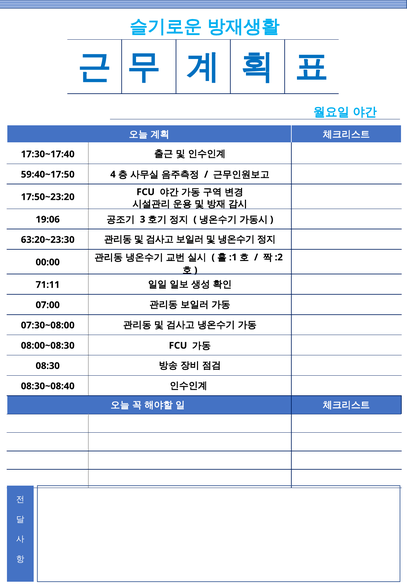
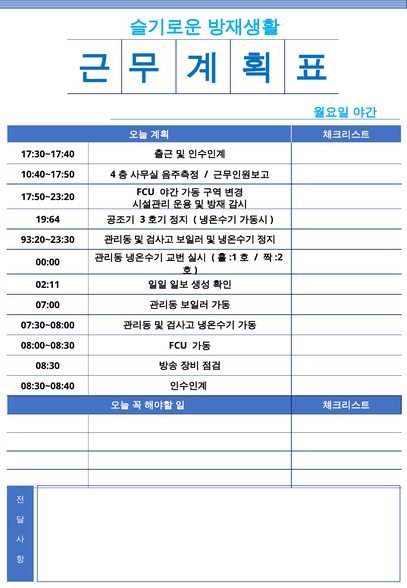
59:40~17:50: 59:40~17:50 -> 10:40~17:50
19:06: 19:06 -> 19:64
63:20~23:30: 63:20~23:30 -> 93:20~23:30
71:11: 71:11 -> 02:11
